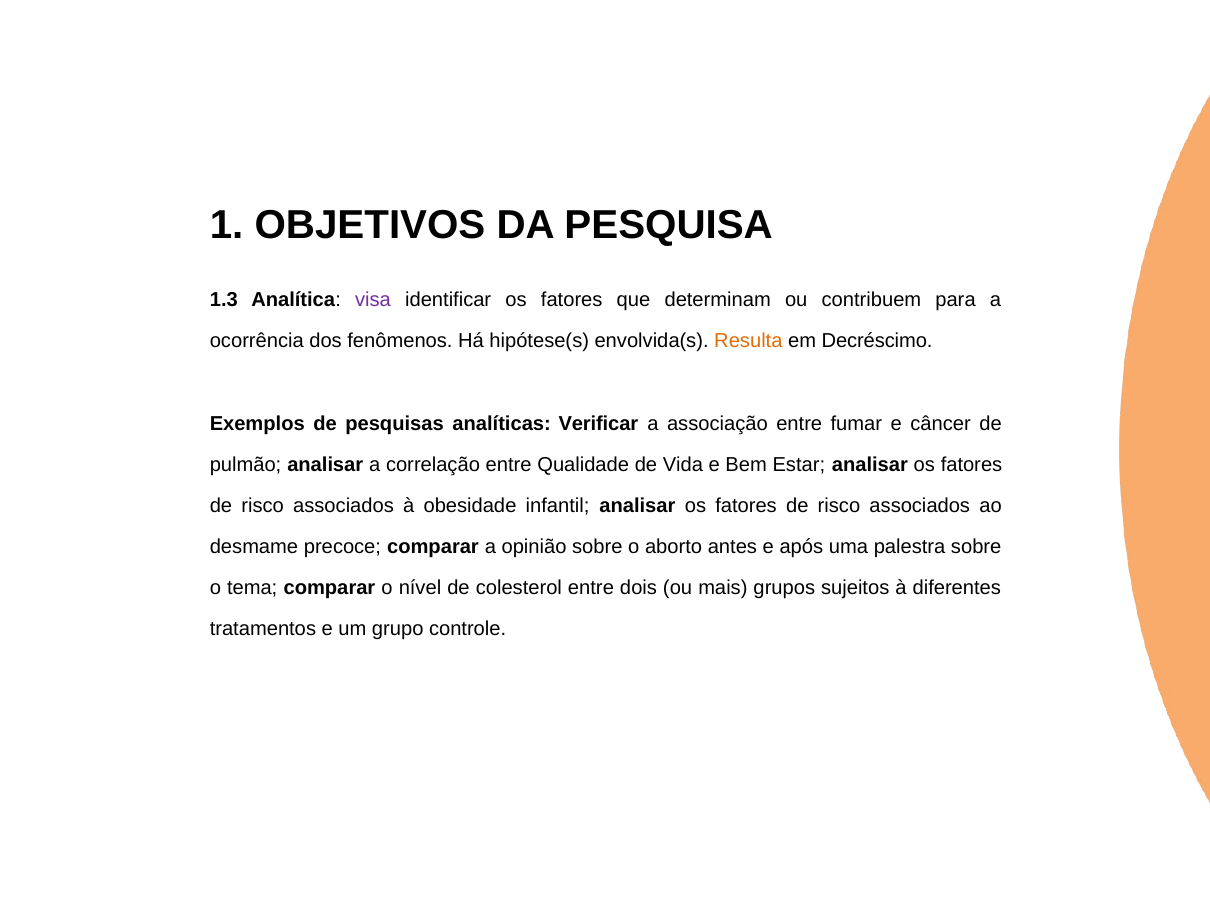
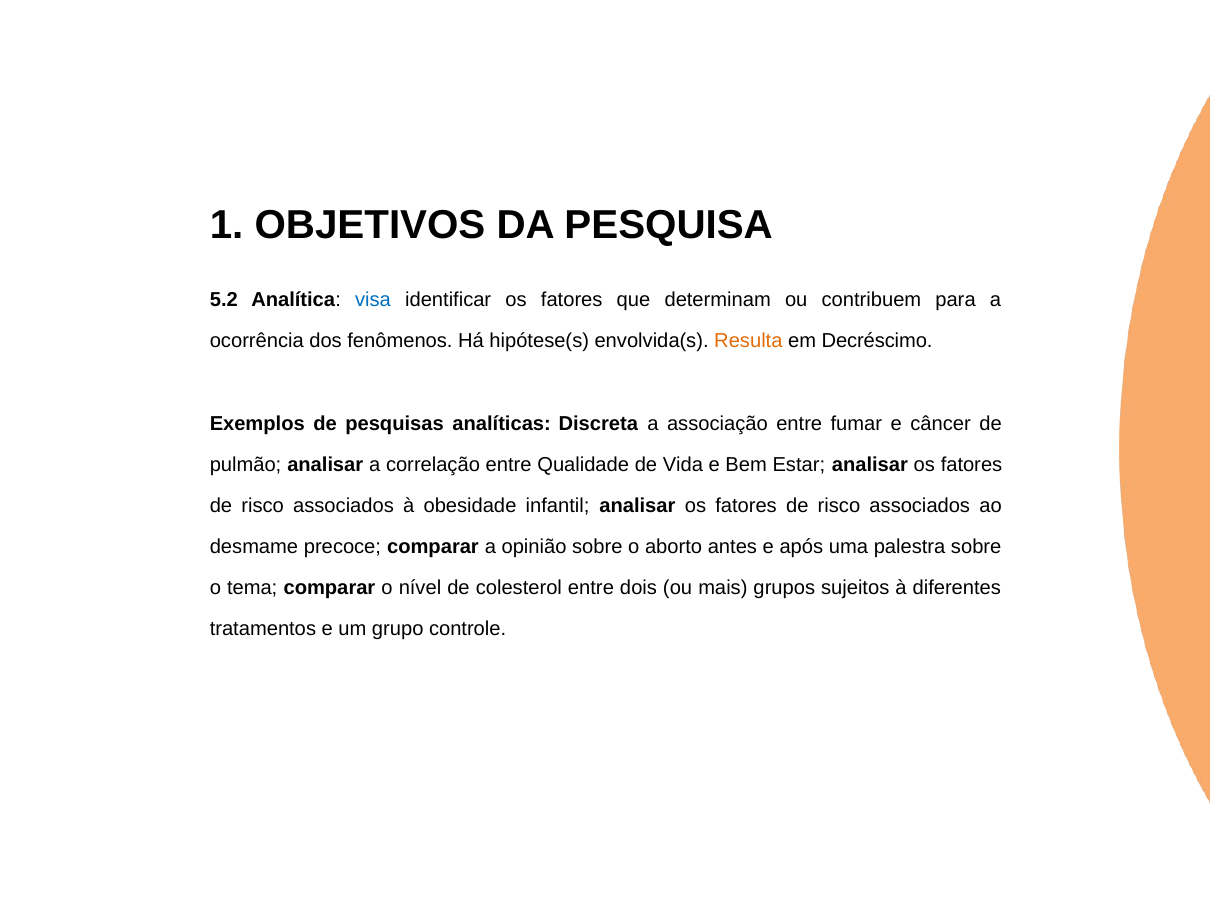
1.3: 1.3 -> 5.2
visa colour: purple -> blue
Verificar: Verificar -> Discreta
